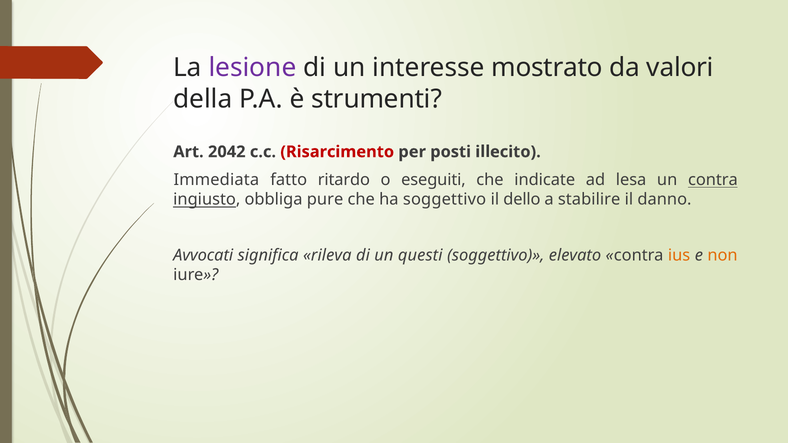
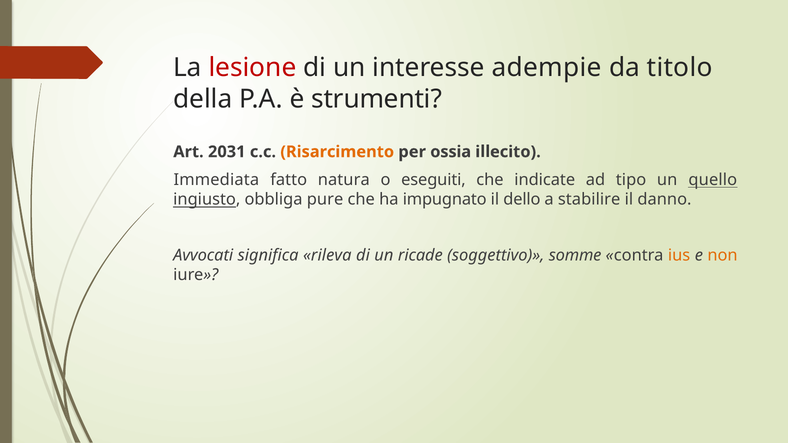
lesione colour: purple -> red
mostrato: mostrato -> adempie
valori: valori -> titolo
2042: 2042 -> 2031
Risarcimento colour: red -> orange
posti: posti -> ossia
ritardo: ritardo -> natura
lesa: lesa -> tipo
un contra: contra -> quello
ha soggettivo: soggettivo -> impugnato
questi: questi -> ricade
elevato: elevato -> somme
